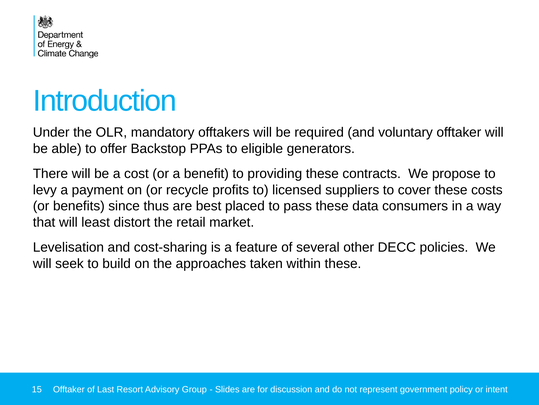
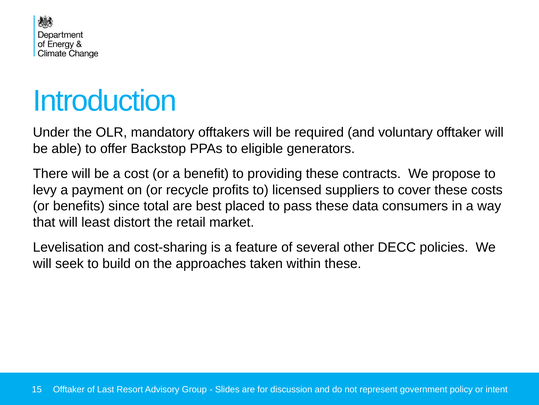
thus: thus -> total
